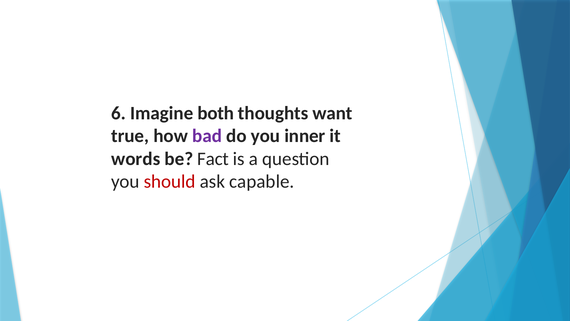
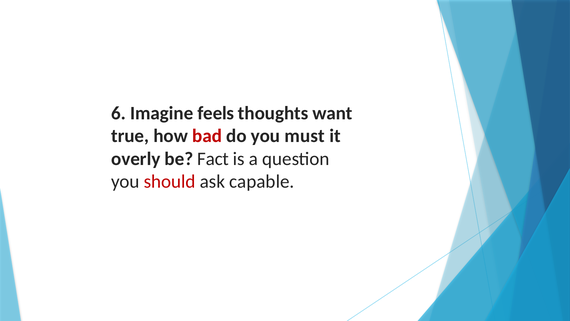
both: both -> feels
bad colour: purple -> red
inner: inner -> must
words: words -> overly
